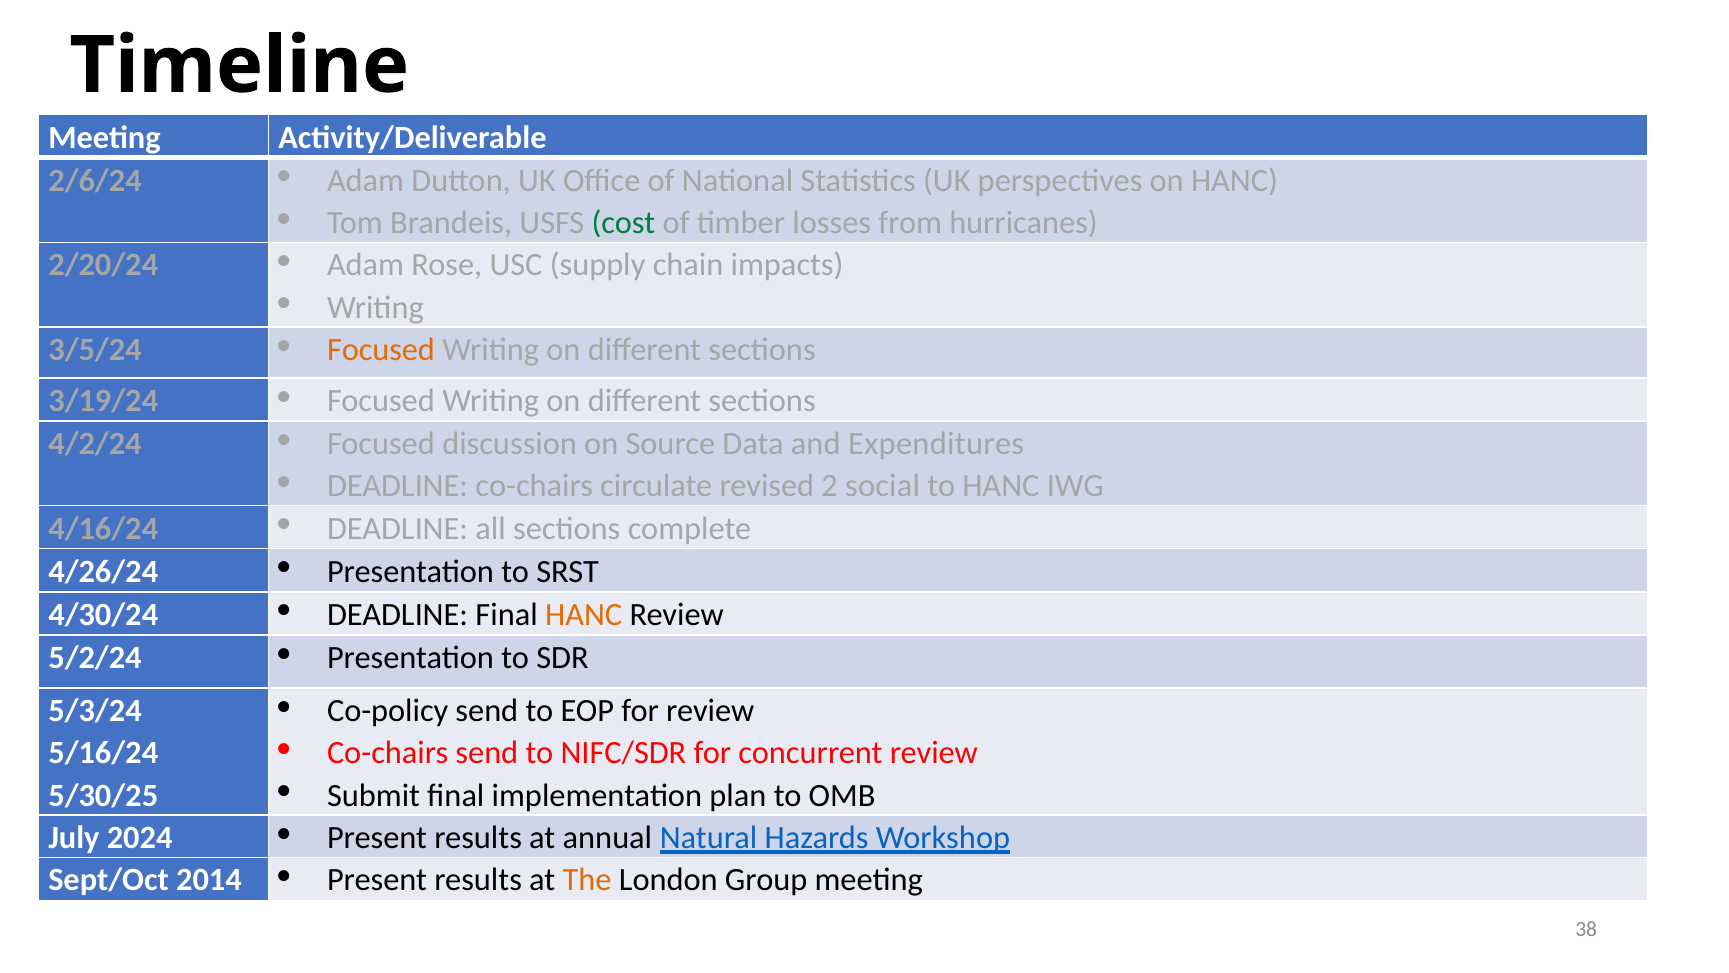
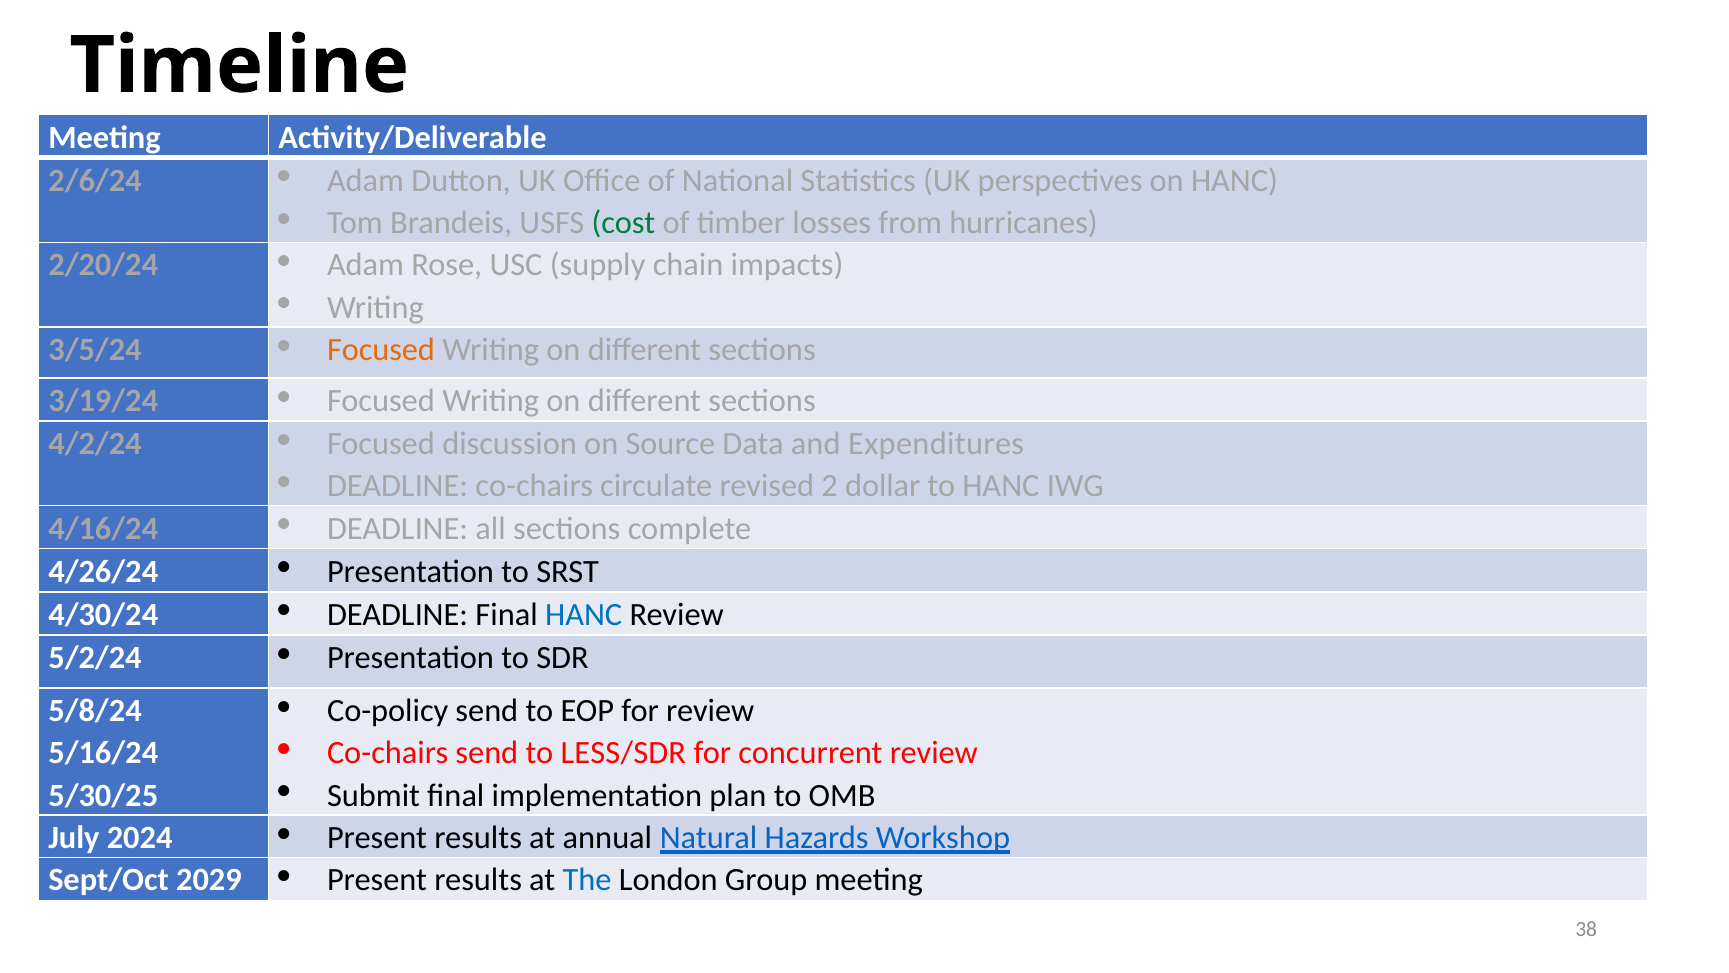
social: social -> dollar
HANC at (584, 614) colour: orange -> blue
5/3/24: 5/3/24 -> 5/8/24
NIFC/SDR: NIFC/SDR -> LESS/SDR
2014: 2014 -> 2029
The colour: orange -> blue
